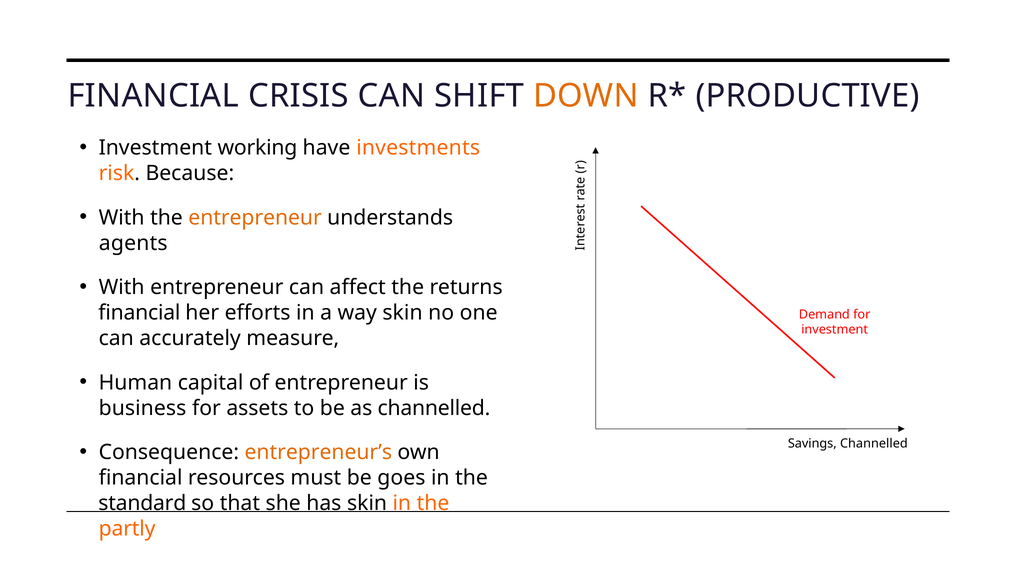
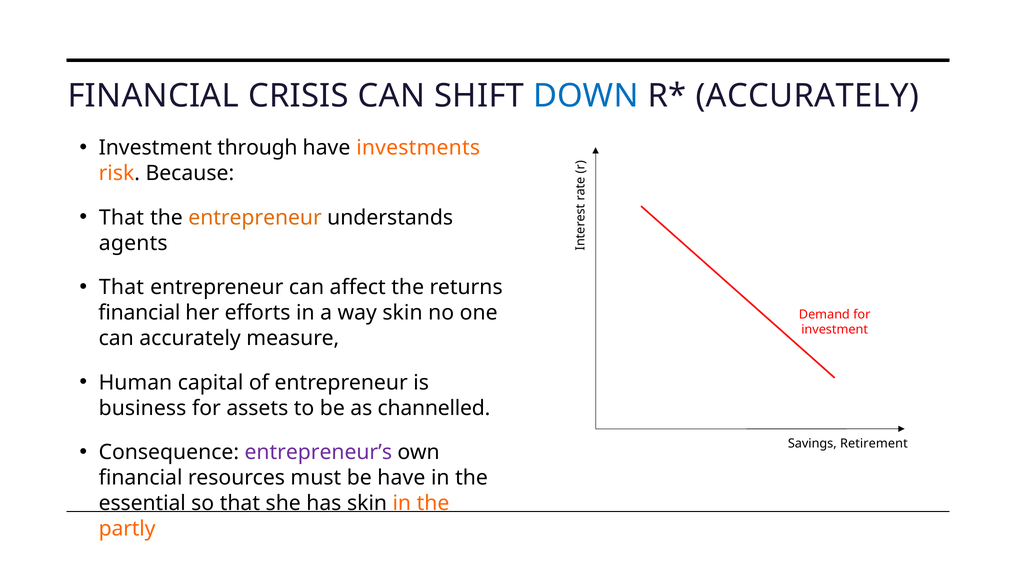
DOWN colour: orange -> blue
PRODUCTIVE at (808, 96): PRODUCTIVE -> ACCURATELY
working: working -> through
With at (122, 218): With -> That
With at (122, 288): With -> That
Savings Channelled: Channelled -> Retirement
entrepreneur’s colour: orange -> purple
be goes: goes -> have
standard: standard -> essential
